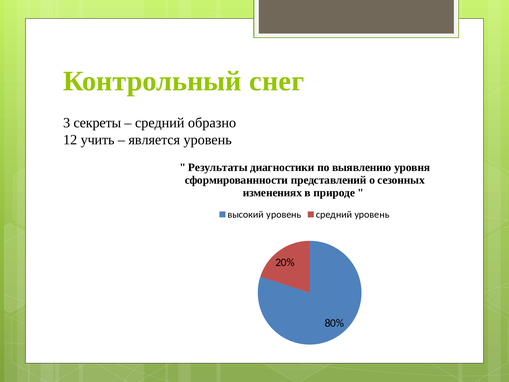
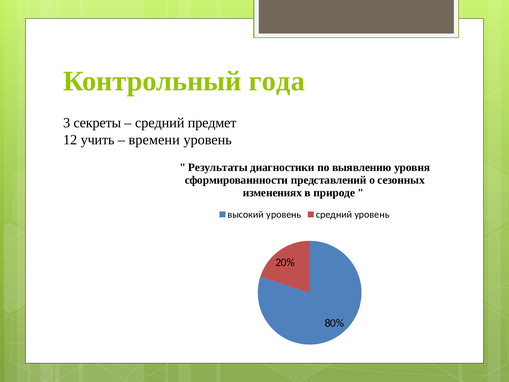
снег: снег -> года
образно: образно -> предмет
является: является -> времени
